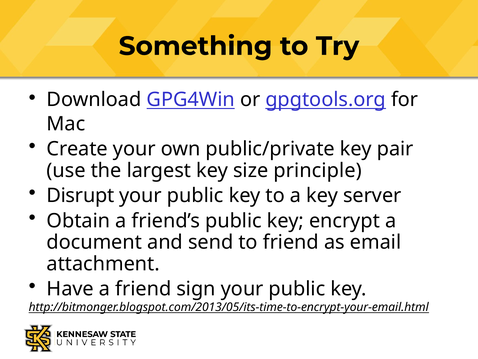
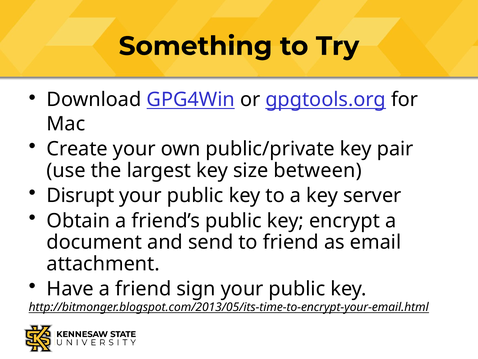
principle: principle -> between
